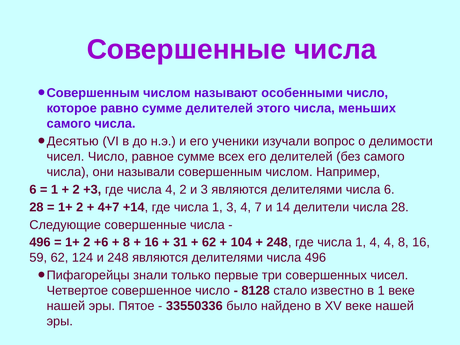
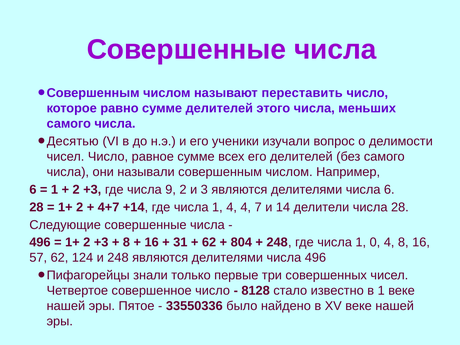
особенными: особенными -> переставить
числа 4: 4 -> 9
1 3: 3 -> 4
1+ 2 +6: +6 -> +3
104: 104 -> 804
1 4: 4 -> 0
59: 59 -> 57
